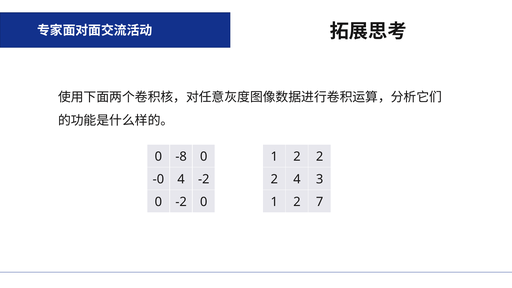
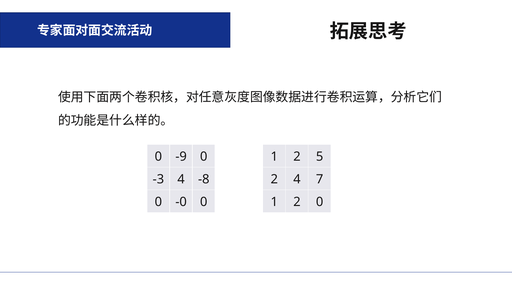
-8: -8 -> -9
1 2 2: 2 -> 5
-0: -0 -> -3
4 -2: -2 -> -8
3: 3 -> 7
0 -2: -2 -> -0
2 7: 7 -> 0
